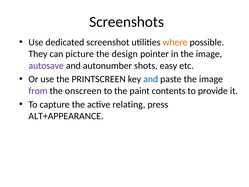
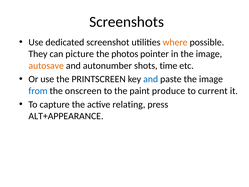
design: design -> photos
autosave colour: purple -> orange
easy: easy -> time
from colour: purple -> blue
contents: contents -> produce
provide: provide -> current
